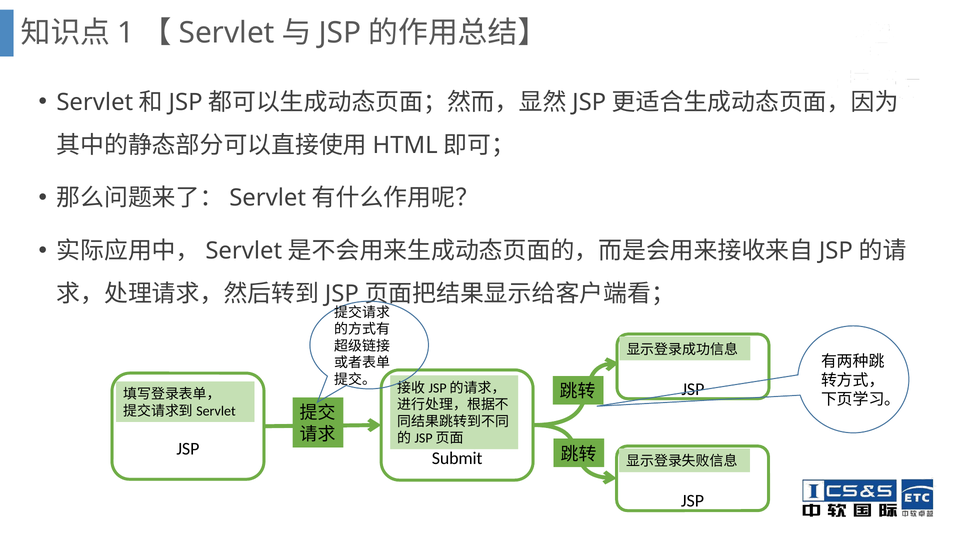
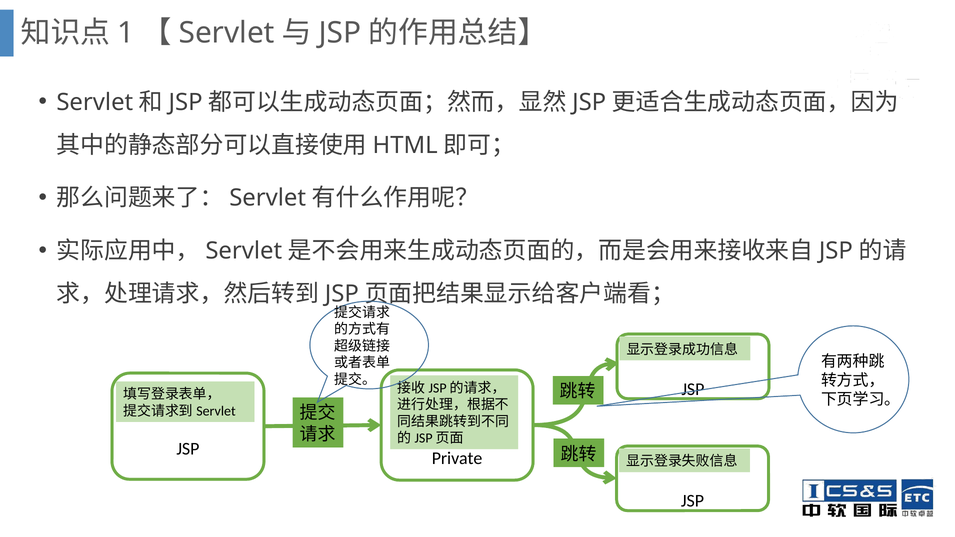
Submit: Submit -> Private
